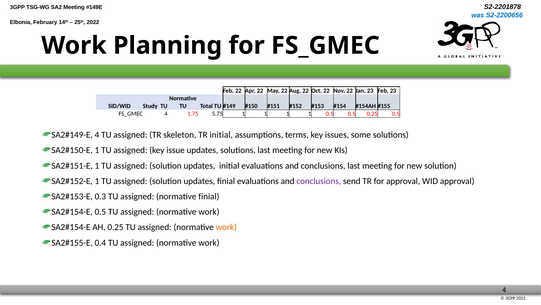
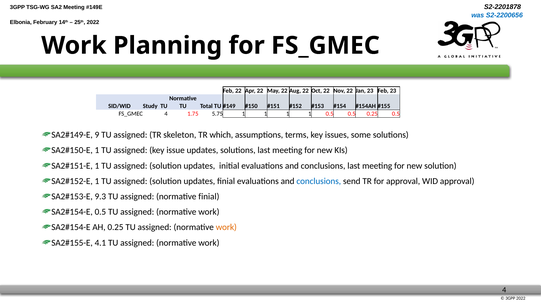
4 at (97, 135): 4 -> 9
TR initial: initial -> which
conclusions at (319, 181) colour: purple -> blue
0.3: 0.3 -> 9.3
0.4: 0.4 -> 4.1
